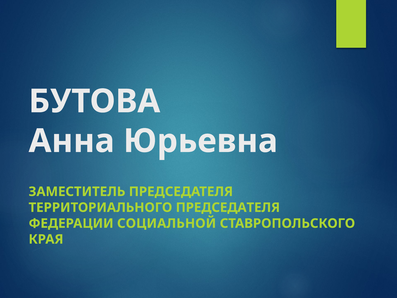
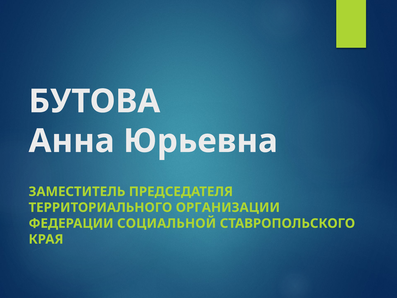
ТЕРРИТОРИАЛЬНОГО ПРЕДСЕДАТЕЛЯ: ПРЕДСЕДАТЕЛЯ -> ОРГАНИЗАЦИИ
